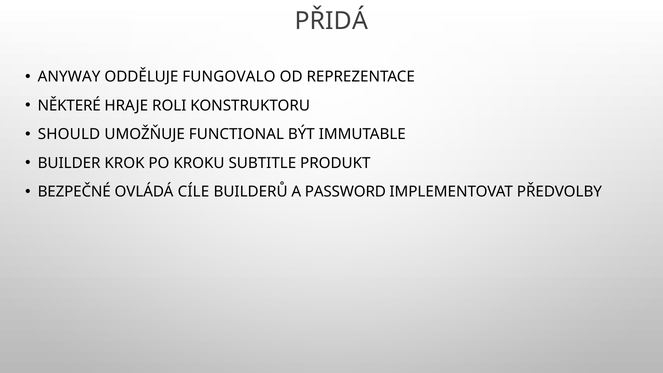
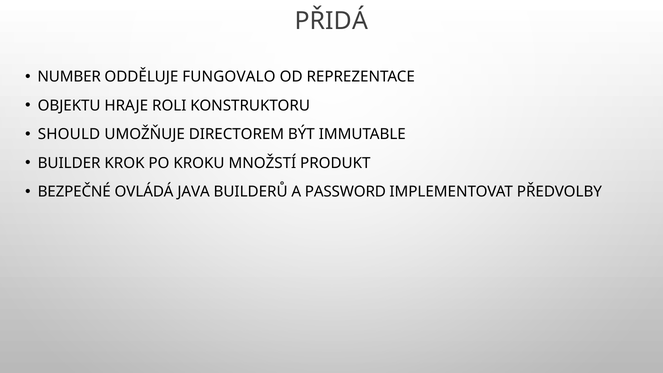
ANYWAY: ANYWAY -> NUMBER
NĚKTERÉ: NĚKTERÉ -> OBJEKTU
FUNCTIONAL: FUNCTIONAL -> DIRECTOREM
SUBTITLE: SUBTITLE -> MNOŽSTÍ
CÍLE: CÍLE -> JAVA
